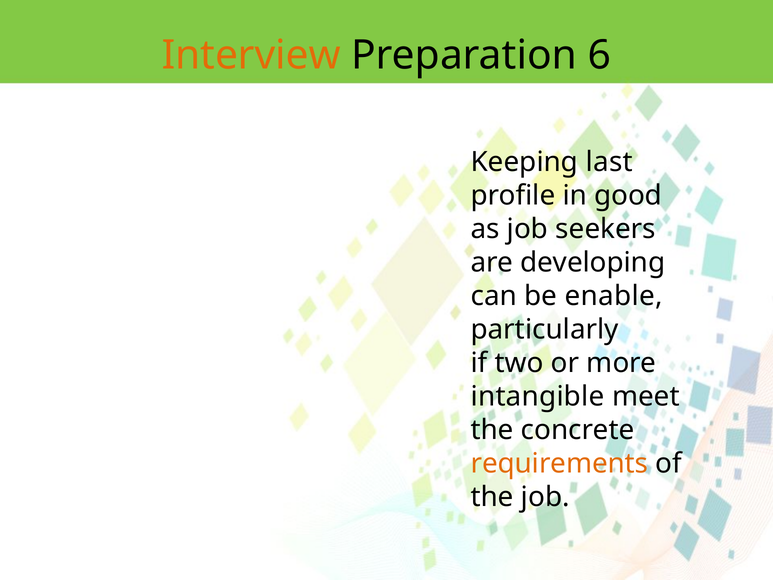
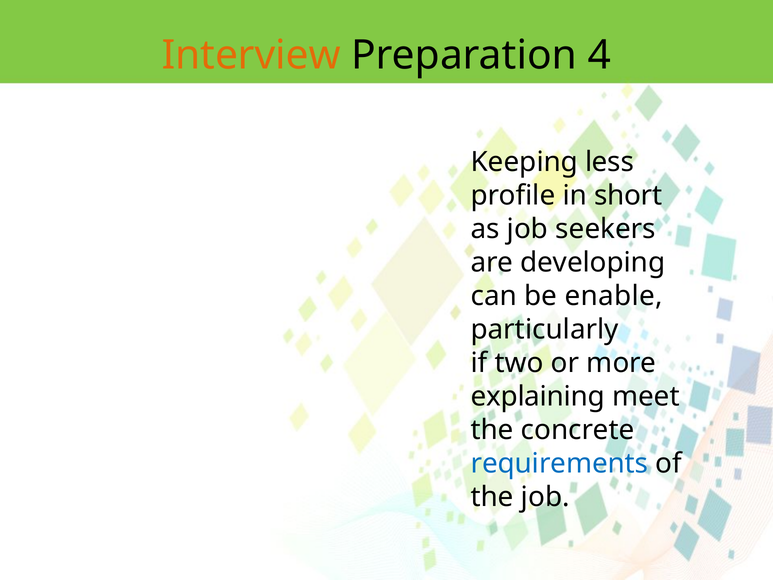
6: 6 -> 4
last: last -> less
good: good -> short
intangible: intangible -> explaining
requirements colour: orange -> blue
